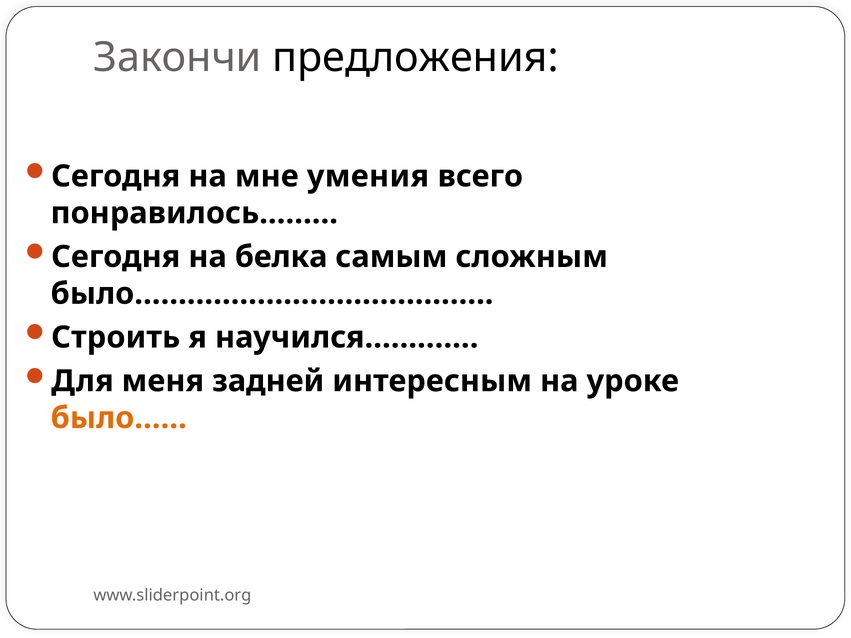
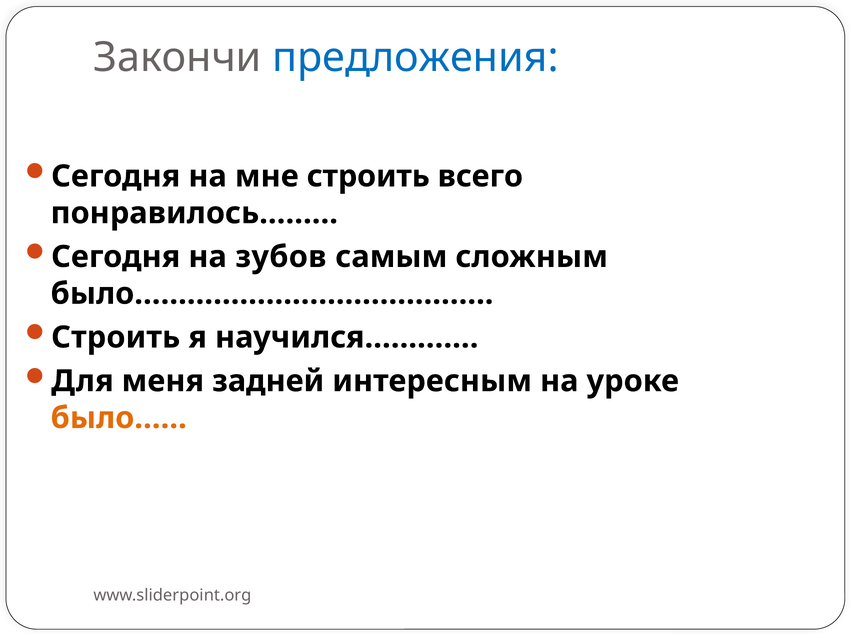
предложения colour: black -> blue
мне умения: умения -> строить
белка: белка -> зубов
